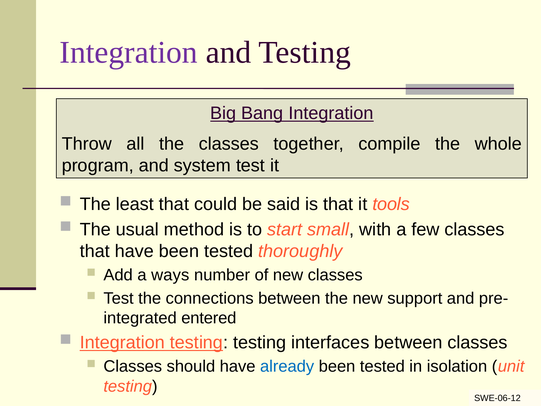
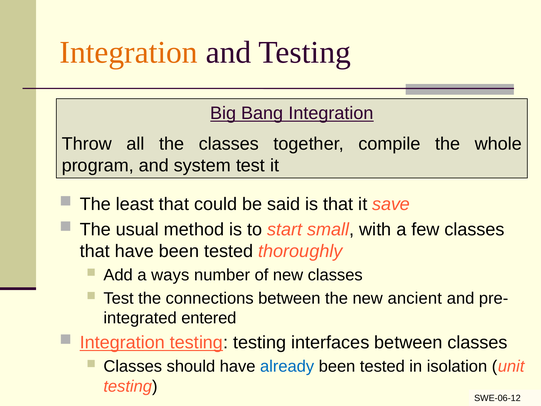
Integration at (129, 52) colour: purple -> orange
tools: tools -> save
support: support -> ancient
